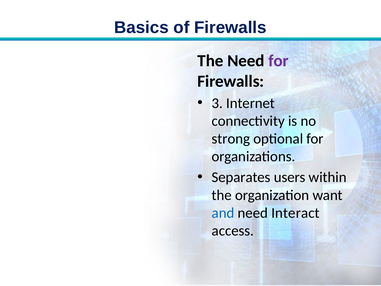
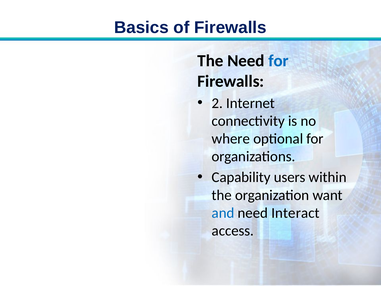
for at (279, 61) colour: purple -> blue
3: 3 -> 2
strong: strong -> where
Separates: Separates -> Capability
